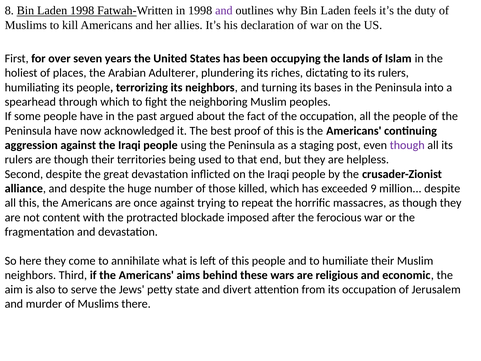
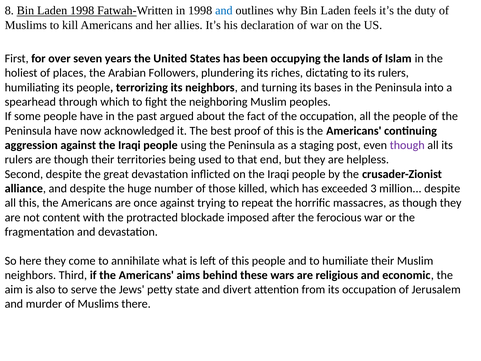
and at (224, 11) colour: purple -> blue
Adulterer: Adulterer -> Followers
9: 9 -> 3
